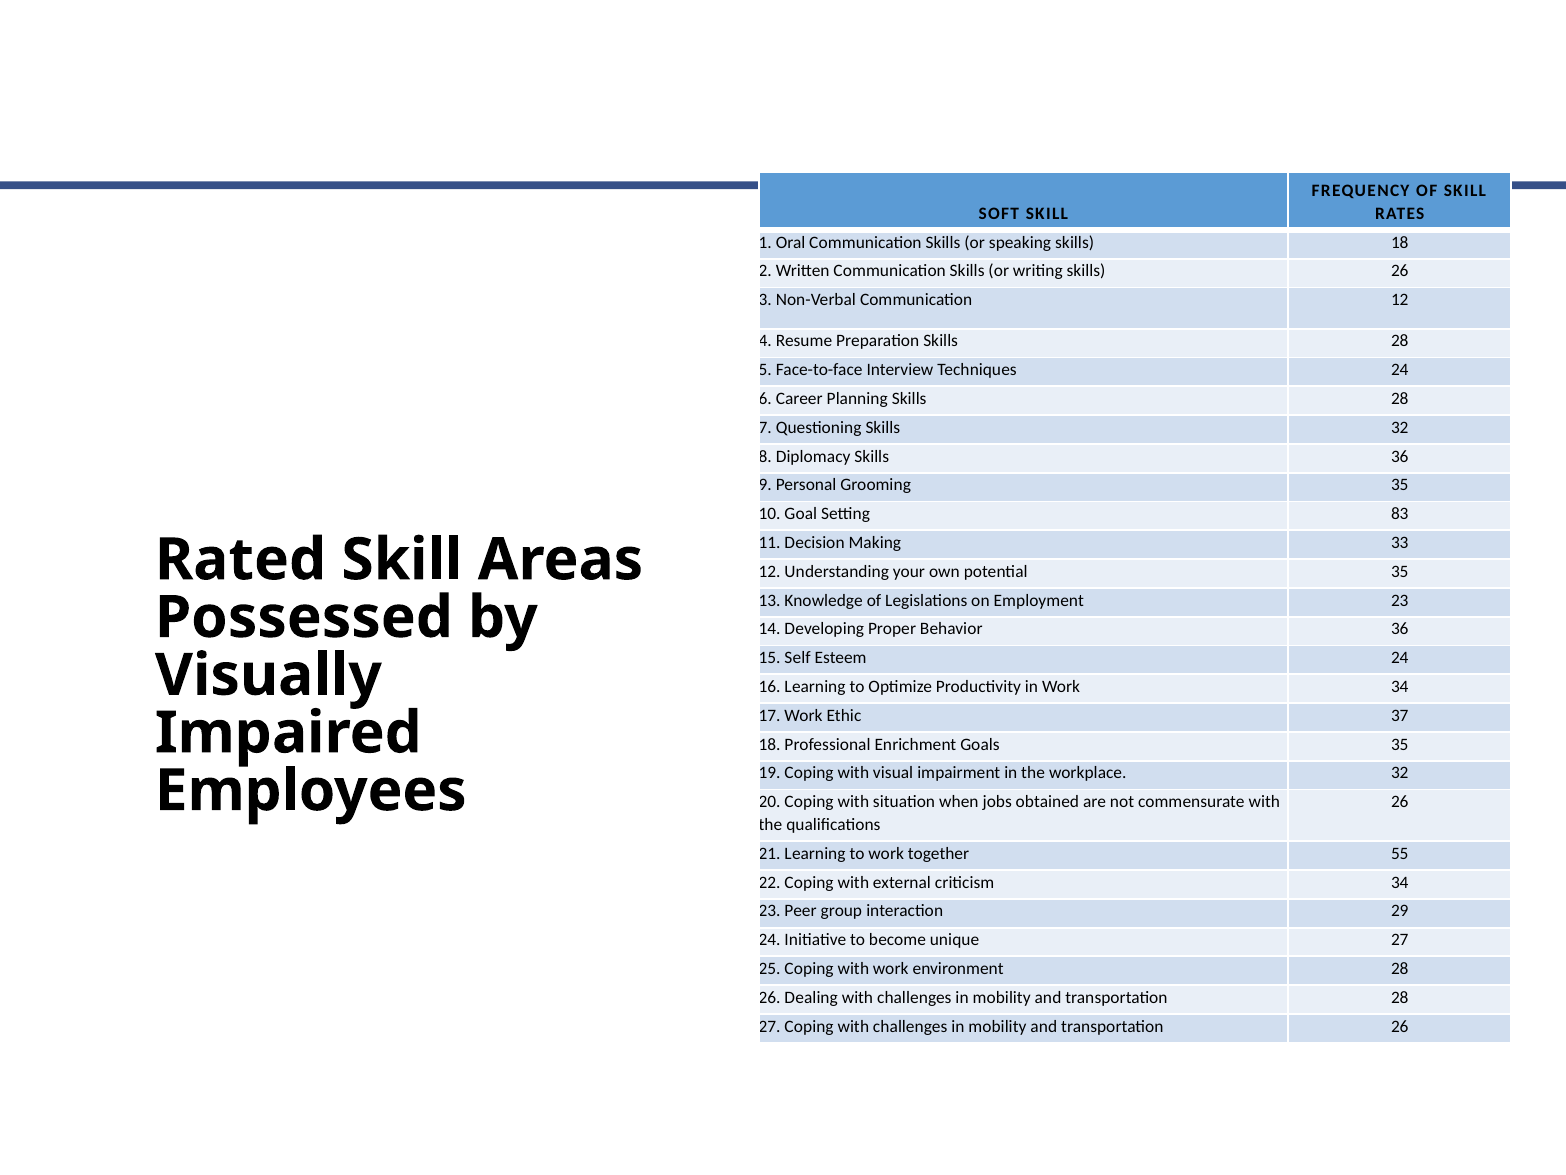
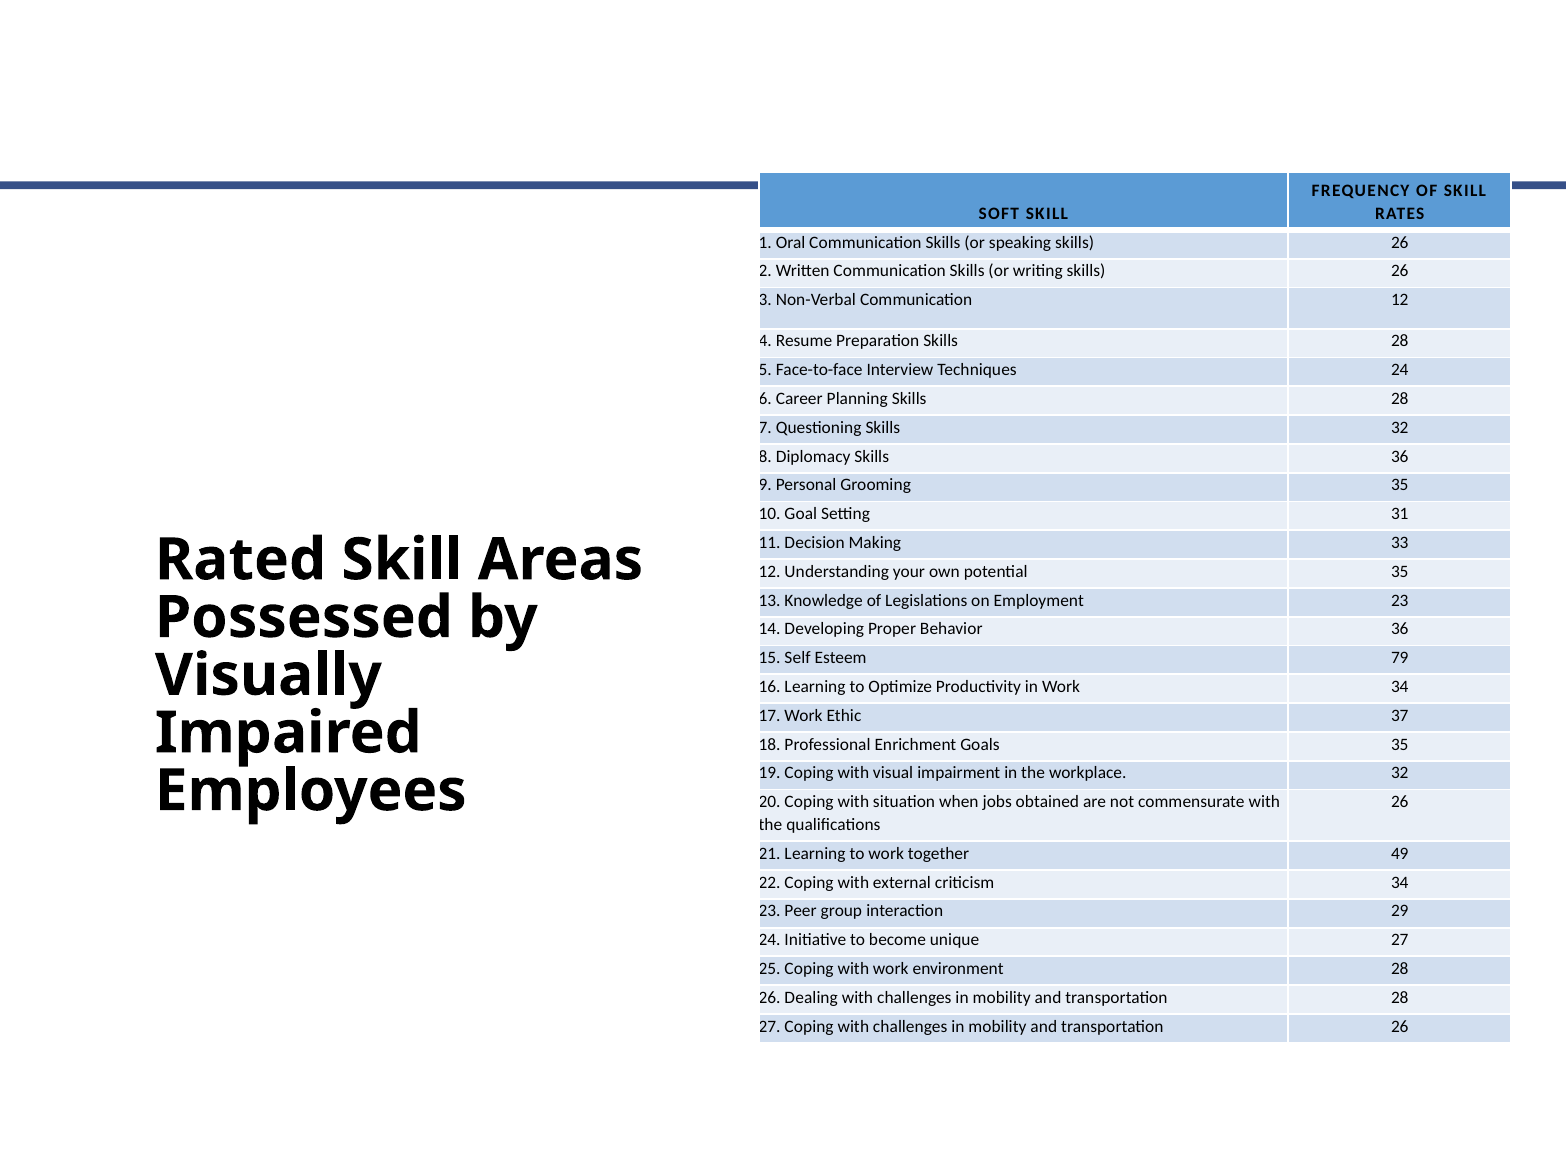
speaking skills 18: 18 -> 26
83: 83 -> 31
Esteem 24: 24 -> 79
55: 55 -> 49
